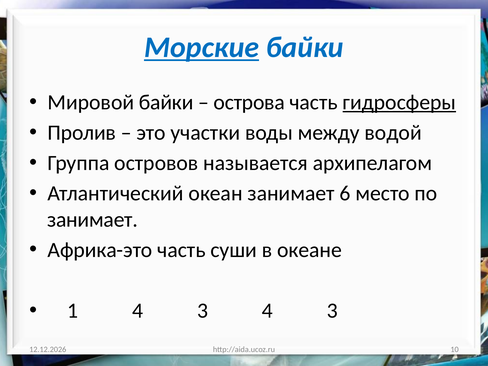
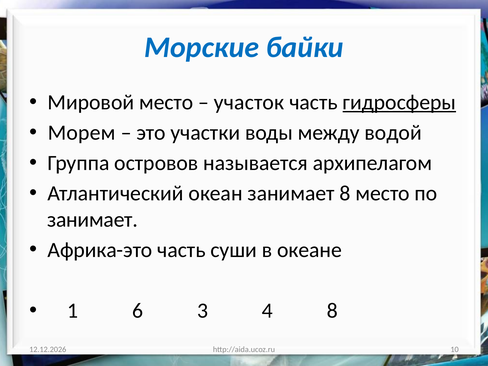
Морские underline: present -> none
Мировой байки: байки -> место
острова: острова -> участок
Пролив: Пролив -> Морем
занимает 6: 6 -> 8
1 4: 4 -> 6
3 4 3: 3 -> 8
